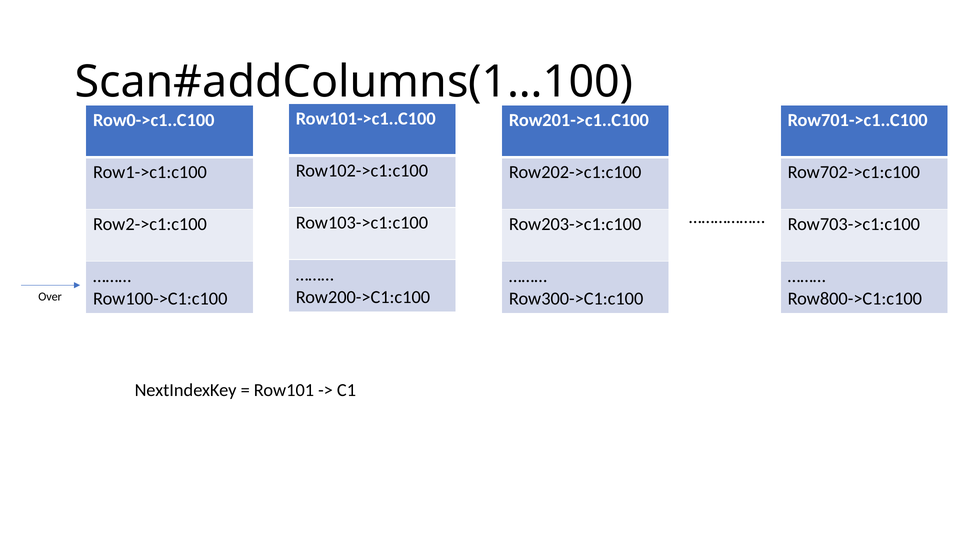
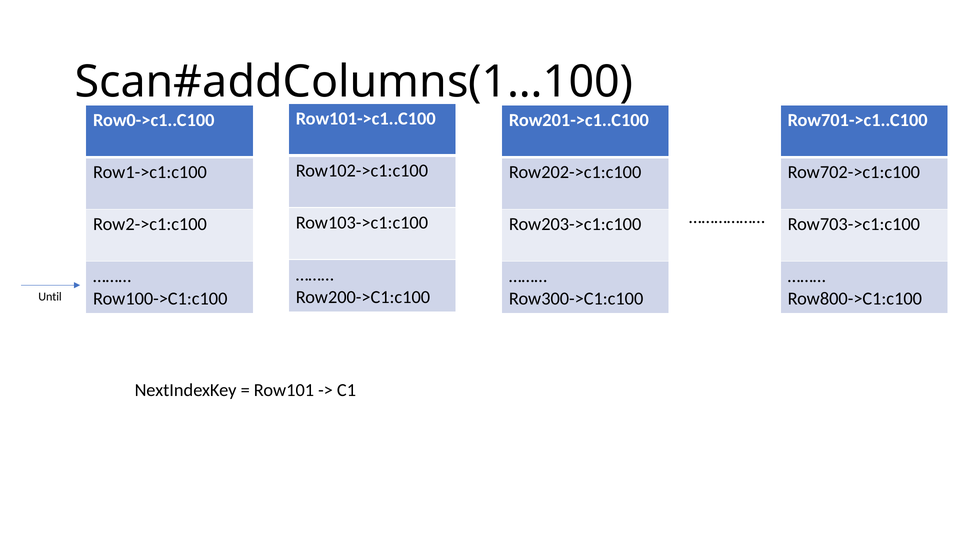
Over: Over -> Until
